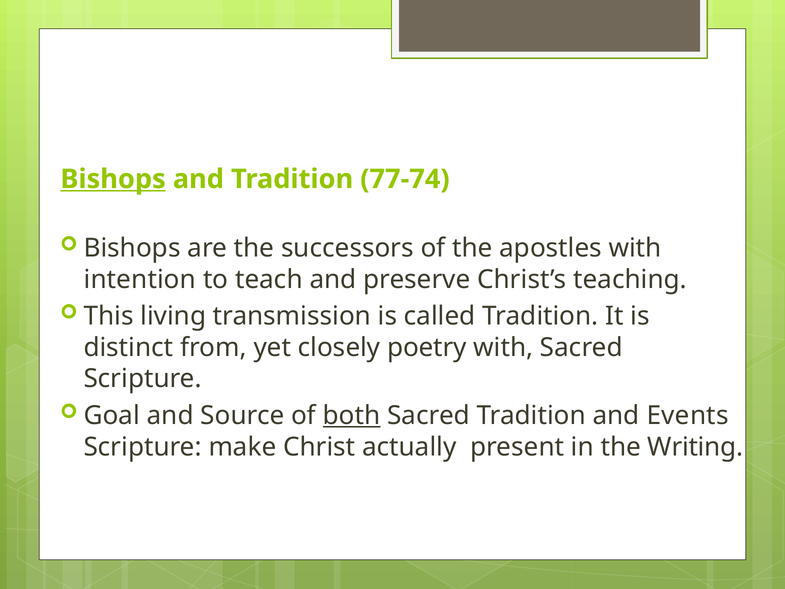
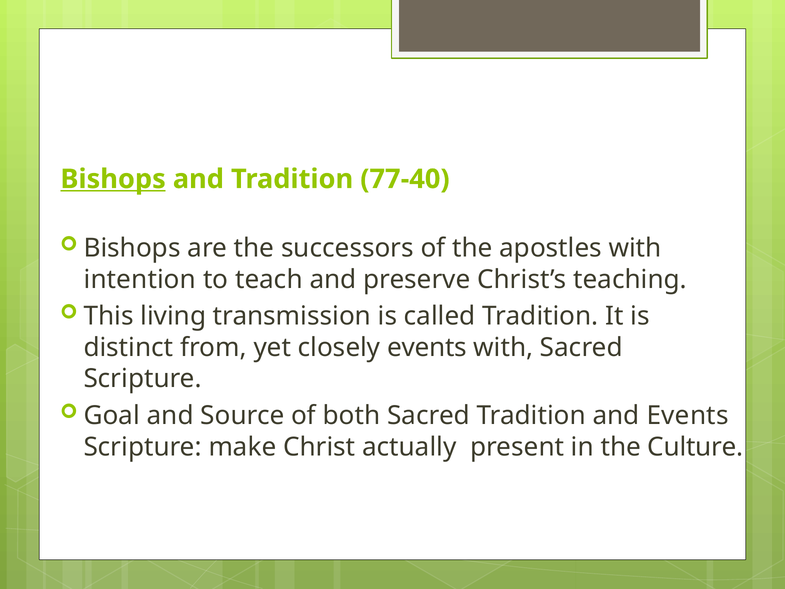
77-74: 77-74 -> 77-40
closely poetry: poetry -> events
both underline: present -> none
Writing: Writing -> Culture
